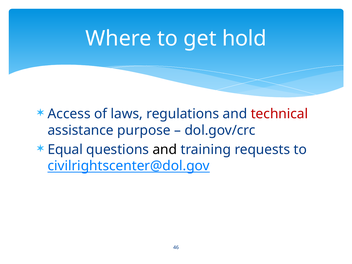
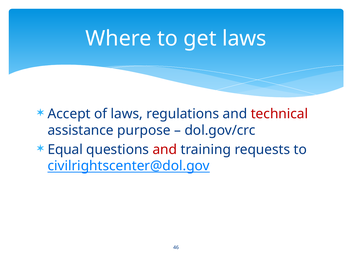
get hold: hold -> laws
Access: Access -> Accept
and at (165, 150) colour: black -> red
